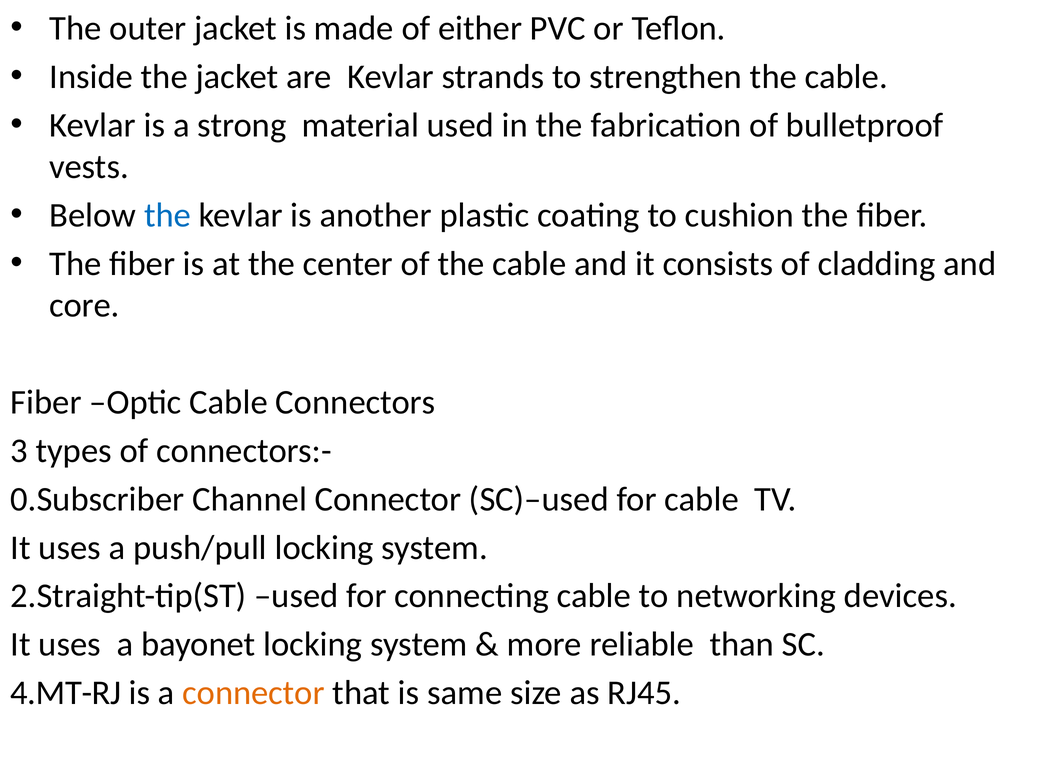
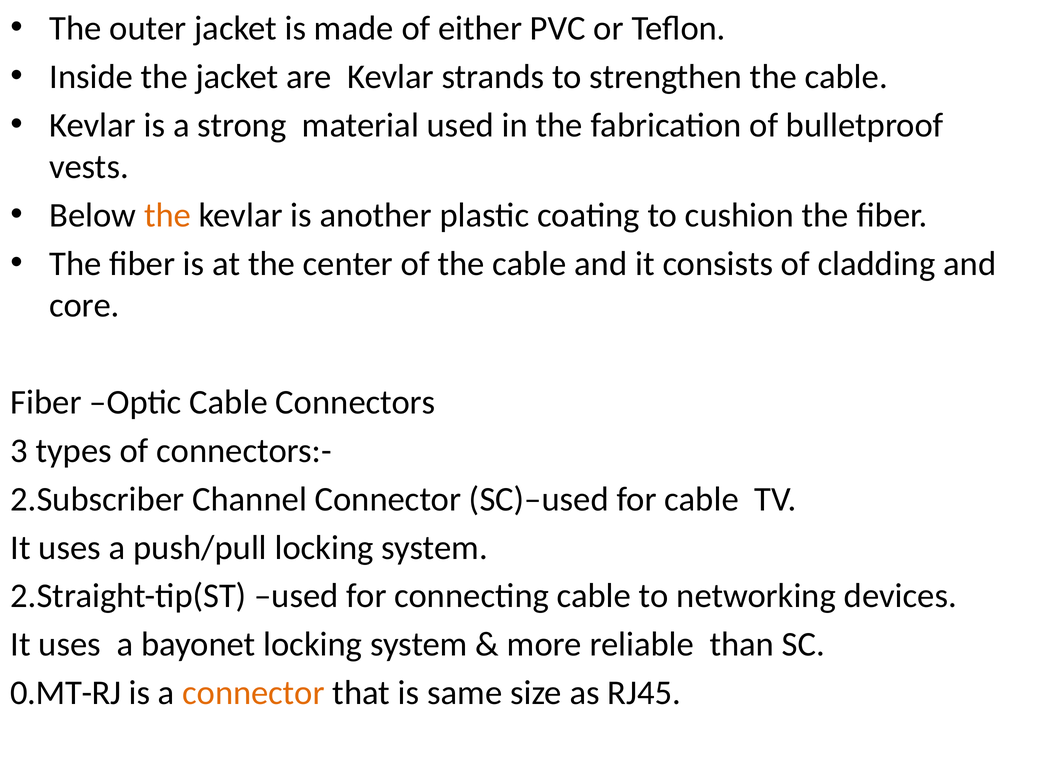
the at (168, 215) colour: blue -> orange
0.Subscriber: 0.Subscriber -> 2.Subscriber
4.MT-RJ: 4.MT-RJ -> 0.MT-RJ
